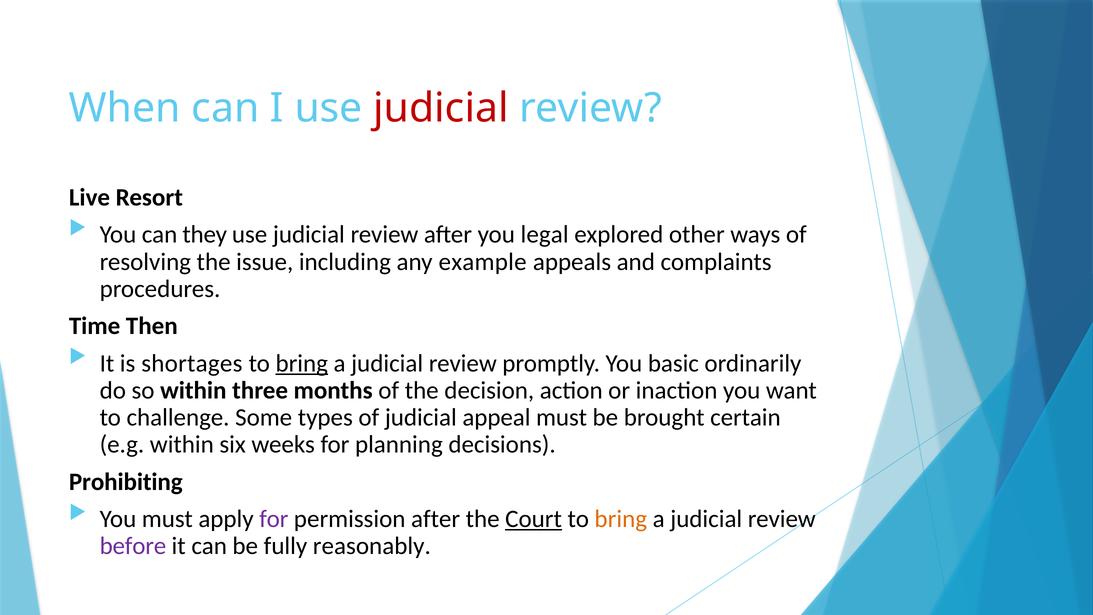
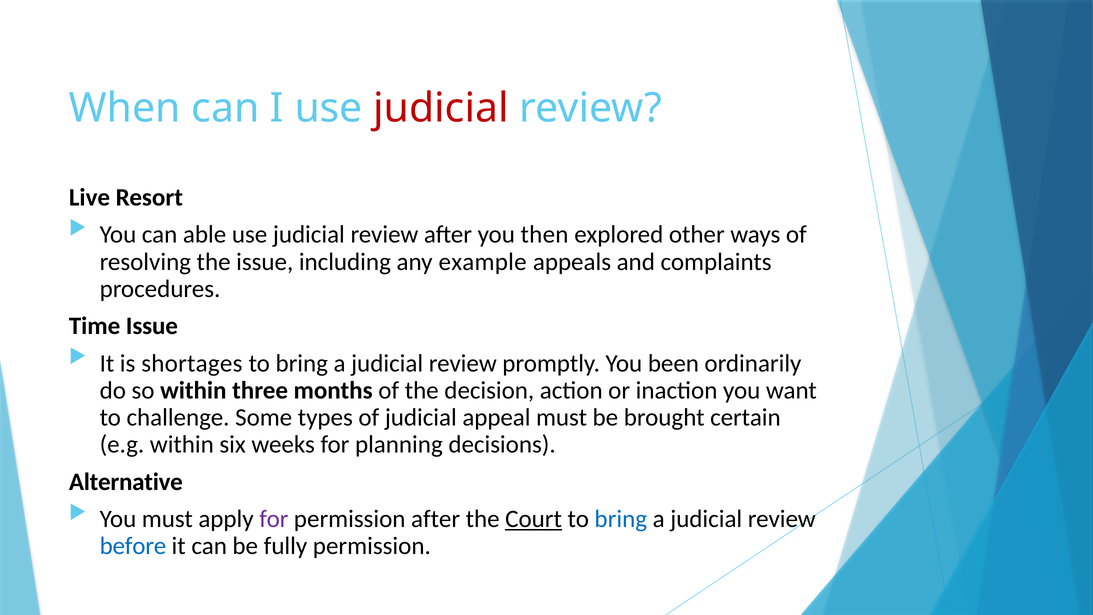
they: they -> able
legal: legal -> then
Time Then: Then -> Issue
bring at (302, 363) underline: present -> none
basic: basic -> been
Prohibiting: Prohibiting -> Alternative
bring at (621, 519) colour: orange -> blue
before colour: purple -> blue
fully reasonably: reasonably -> permission
